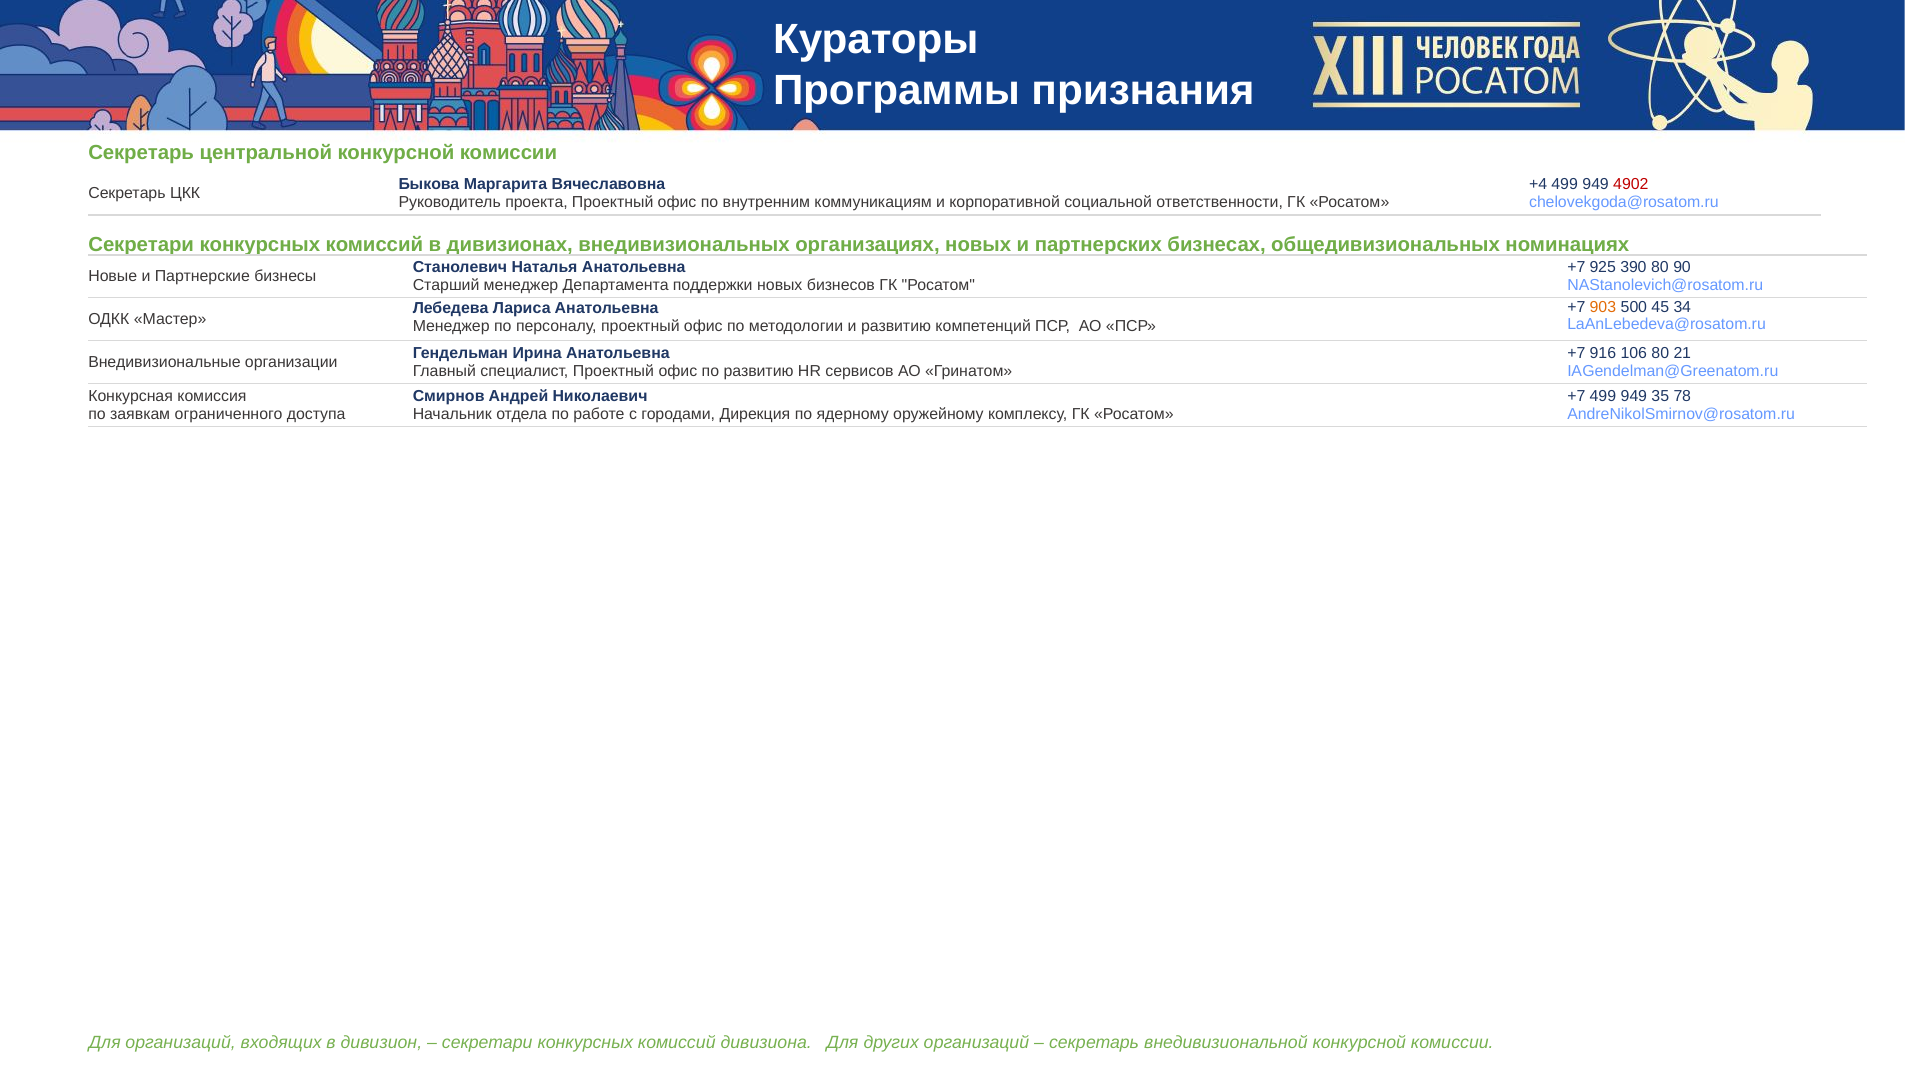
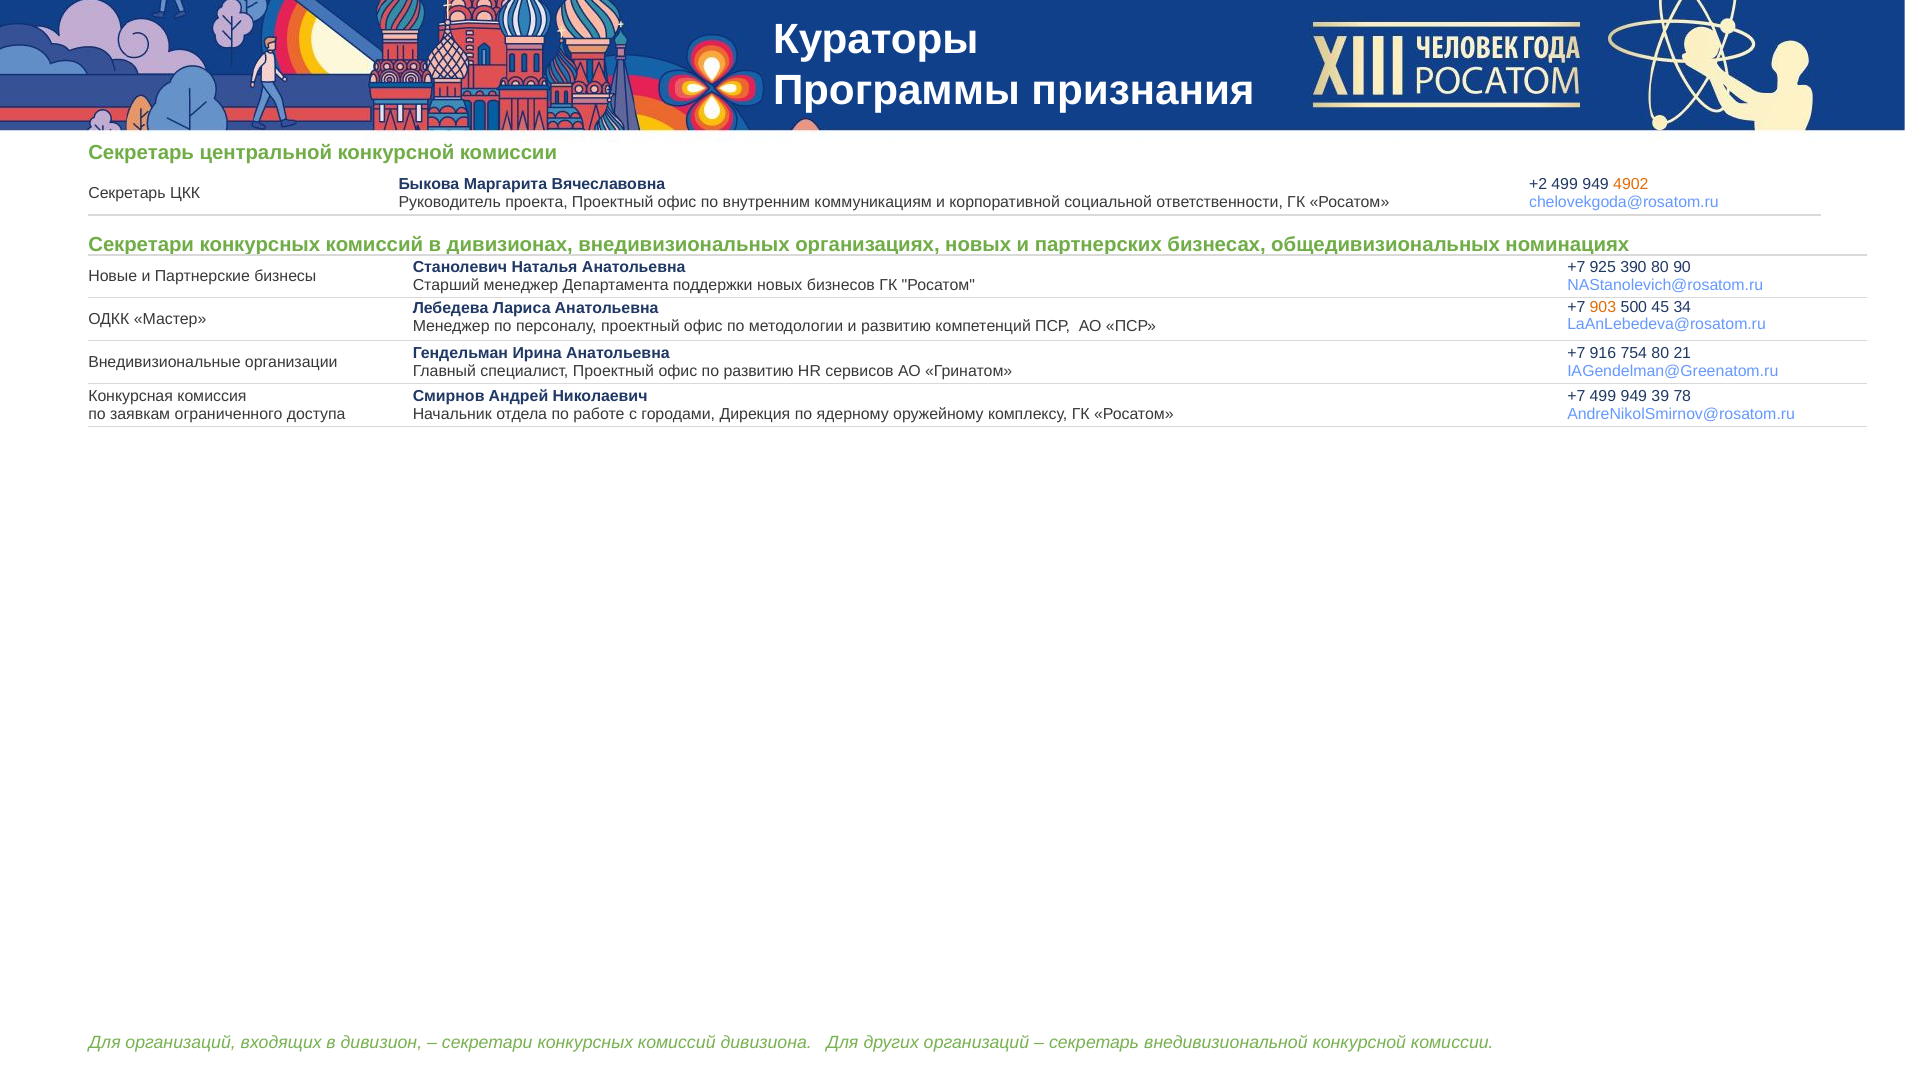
+4: +4 -> +2
4902 colour: red -> orange
106: 106 -> 754
35: 35 -> 39
